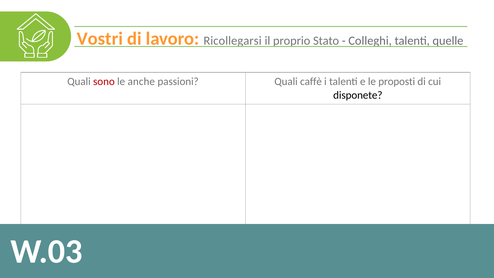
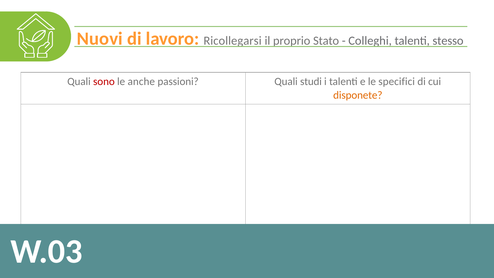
Vostri: Vostri -> Nuovi
quelle: quelle -> stesso
caffè: caffè -> studi
proposti: proposti -> specifici
disponete colour: black -> orange
